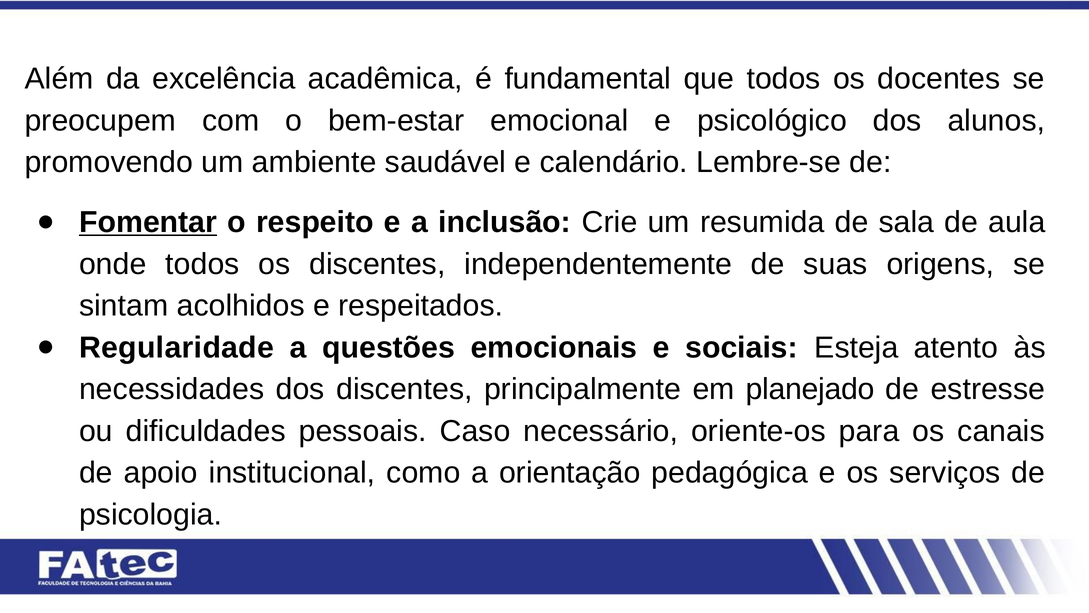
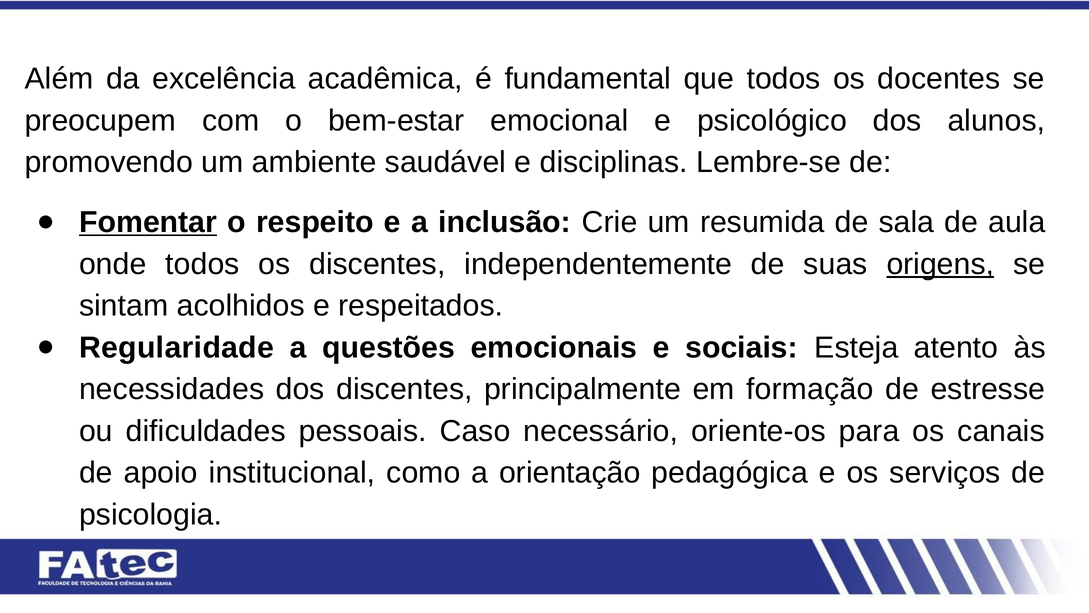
calendário: calendário -> disciplinas
origens underline: none -> present
planejado: planejado -> formação
